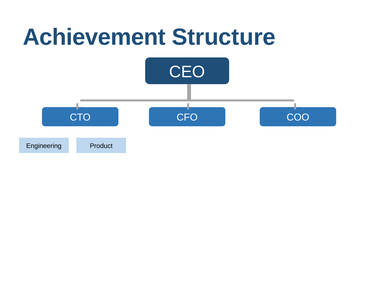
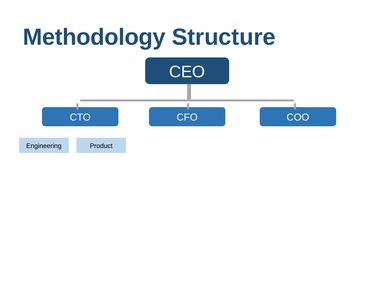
Achievement: Achievement -> Methodology
